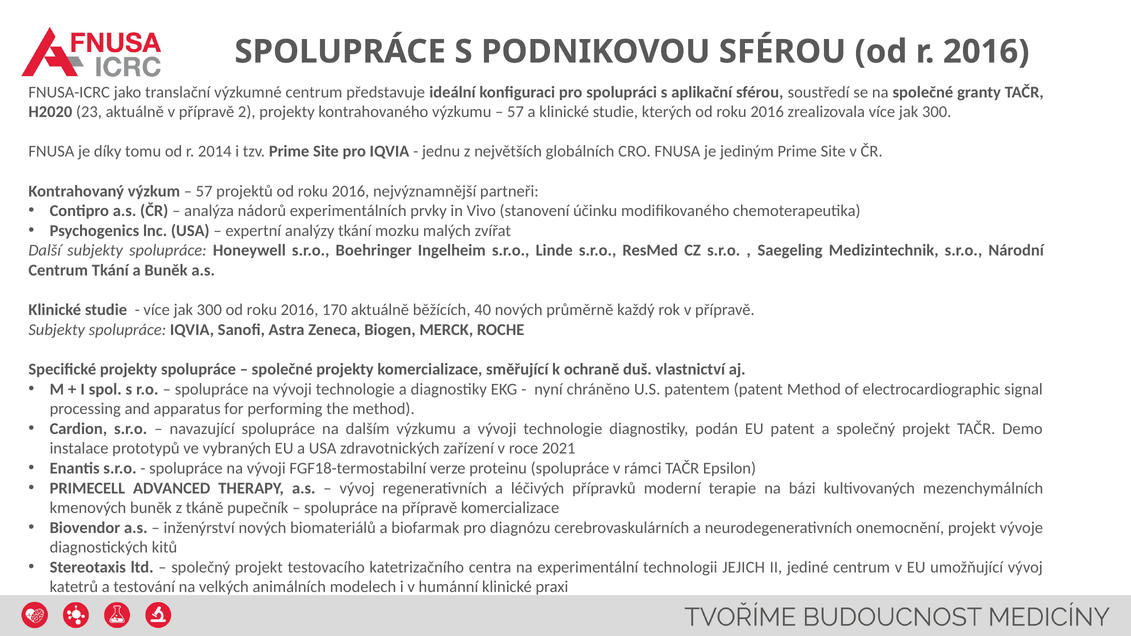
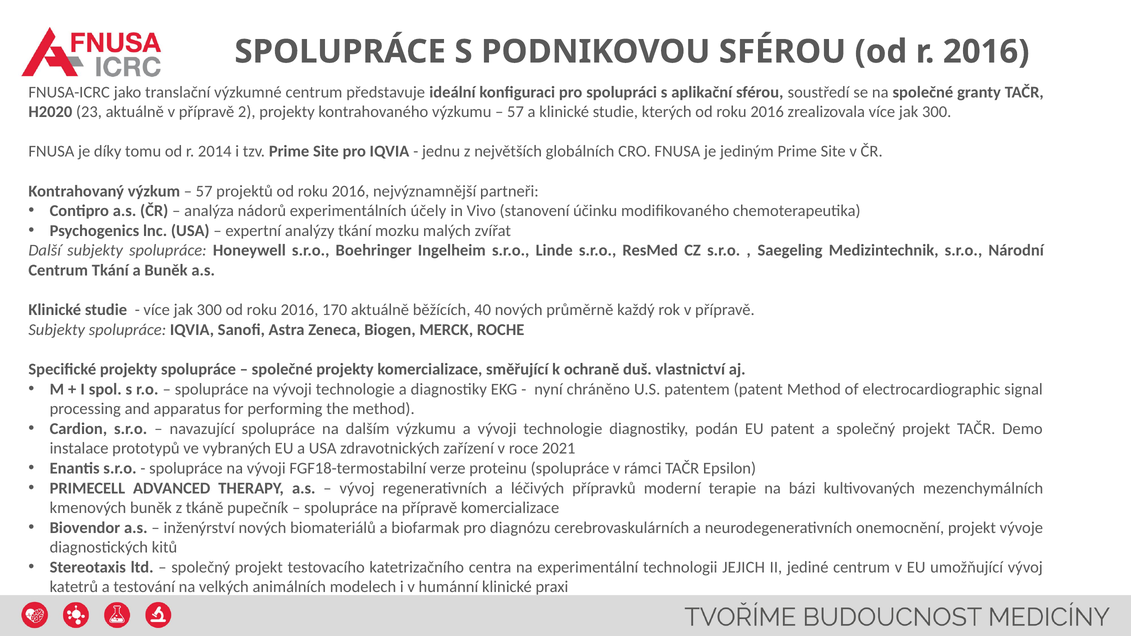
prvky: prvky -> účely
